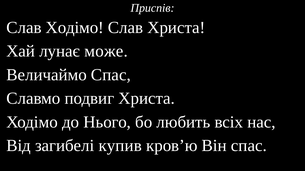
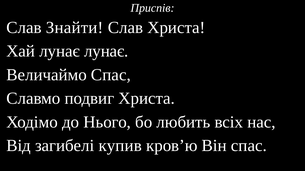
Слав Ходімо: Ходімо -> Знайти
лунає може: може -> лунає
